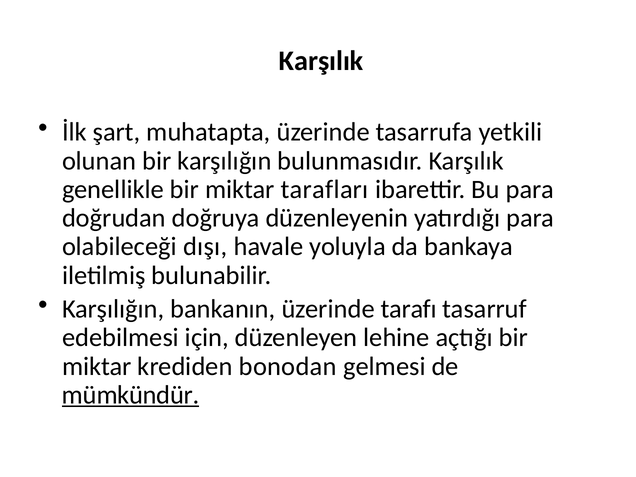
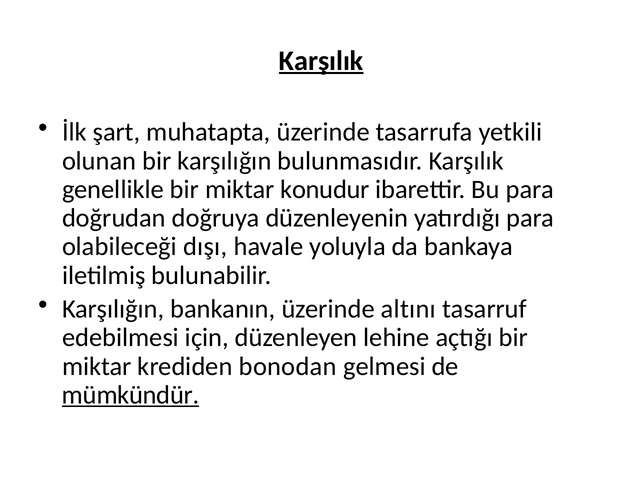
Karşılık at (321, 61) underline: none -> present
tarafları: tarafları -> konudur
tarafı: tarafı -> altını
